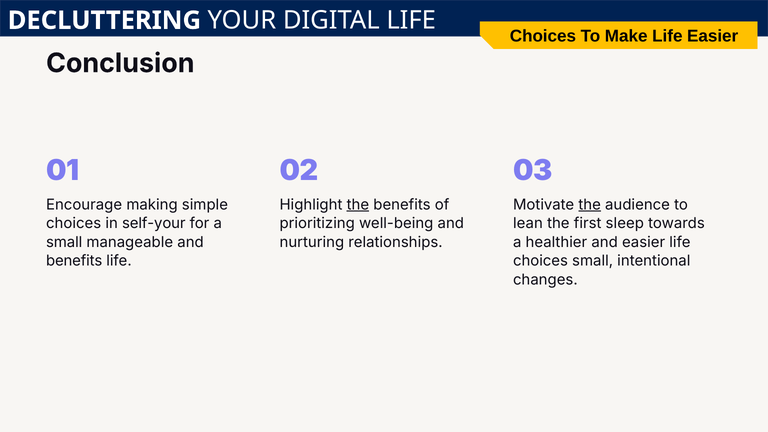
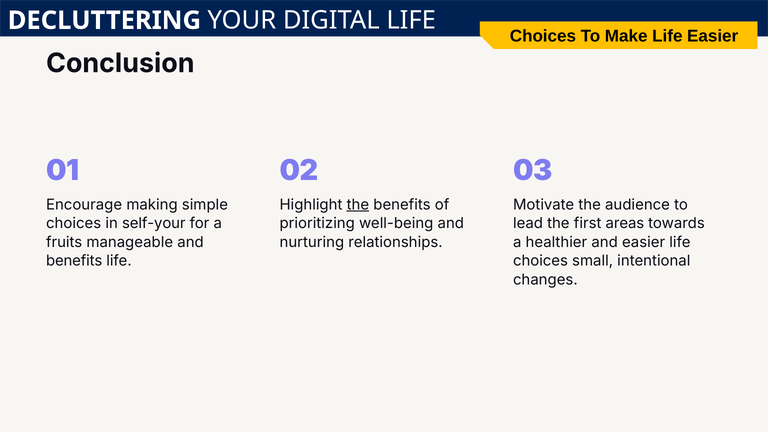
the at (590, 205) underline: present -> none
lean: lean -> lead
sleep: sleep -> areas
small at (64, 242): small -> fruits
